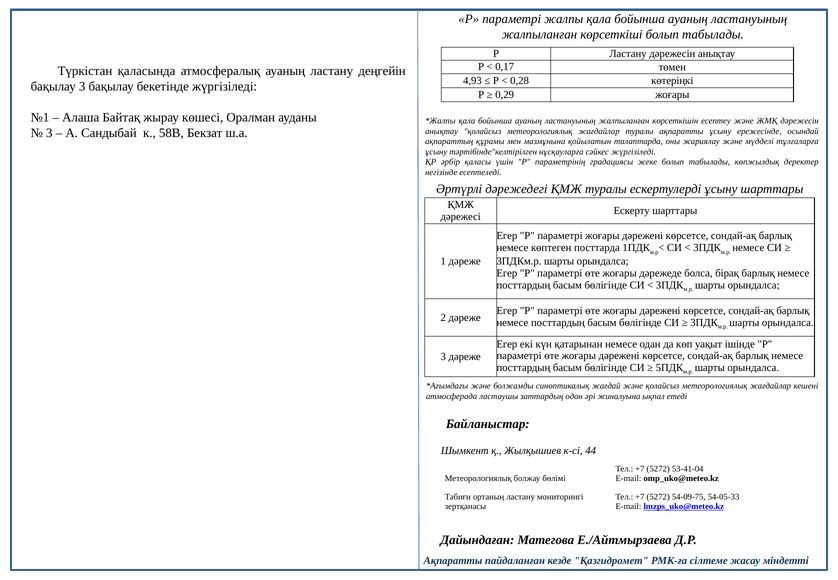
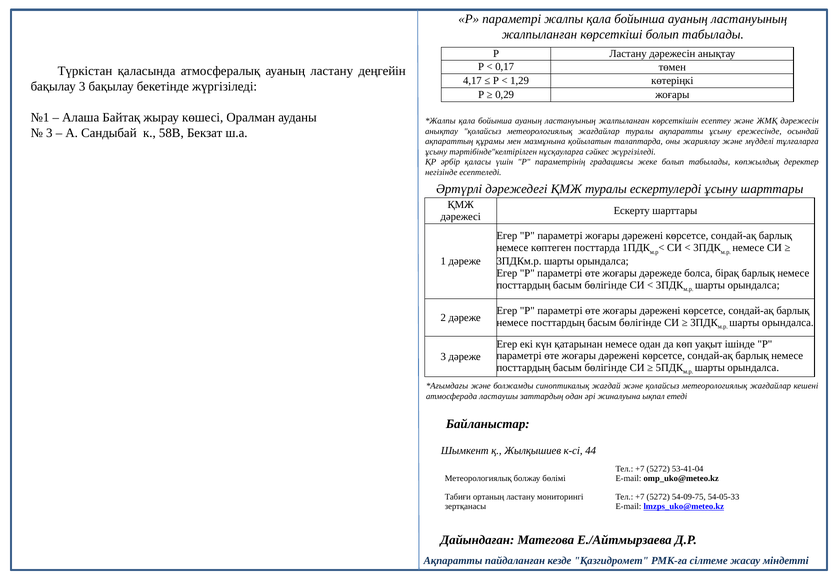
4,93: 4,93 -> 4,17
0,28: 0,28 -> 1,29
